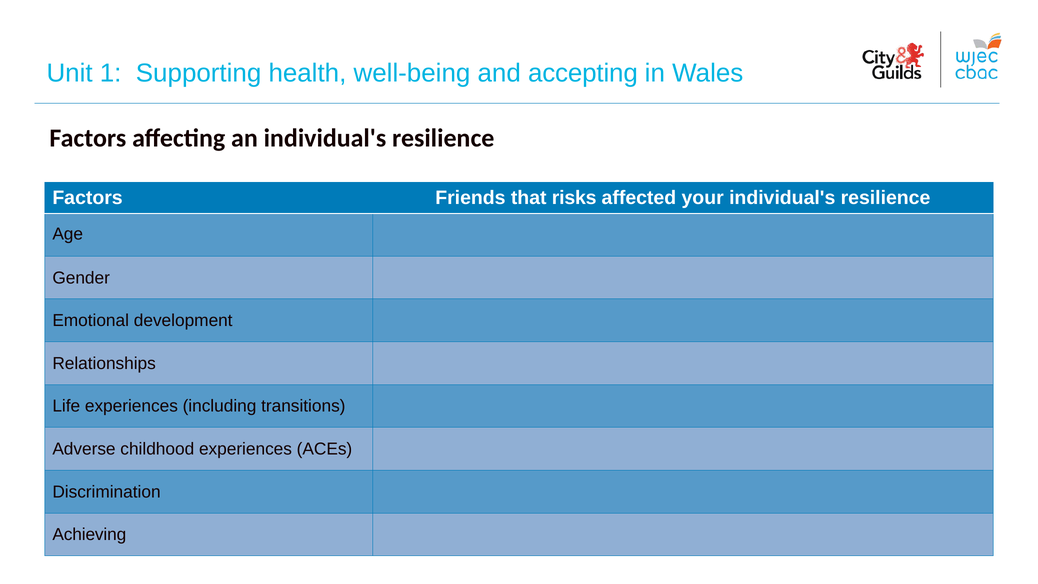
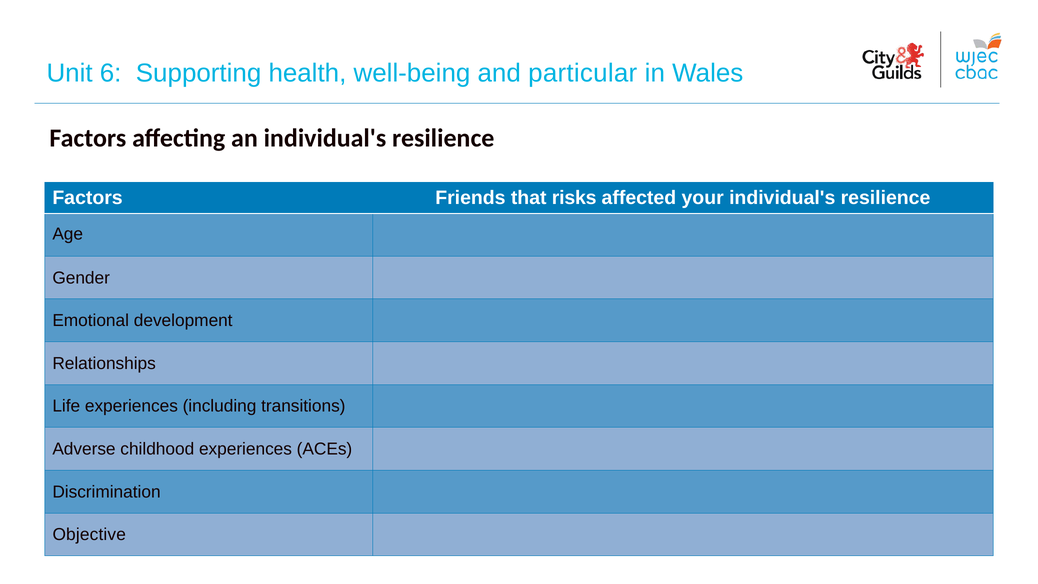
1: 1 -> 6
accepting: accepting -> particular
Achieving: Achieving -> Objective
